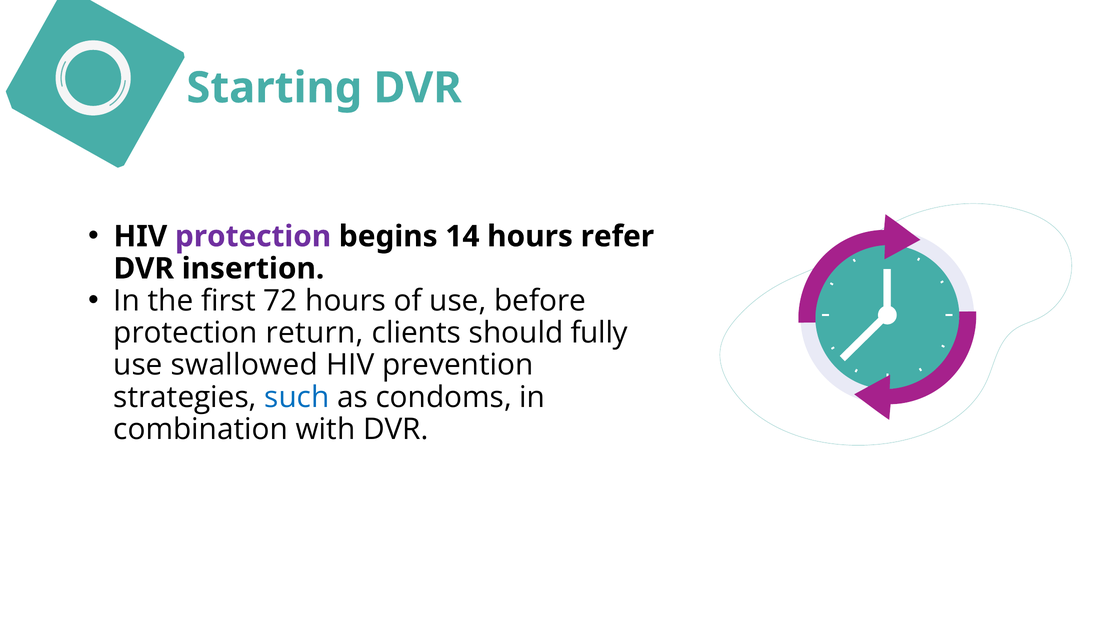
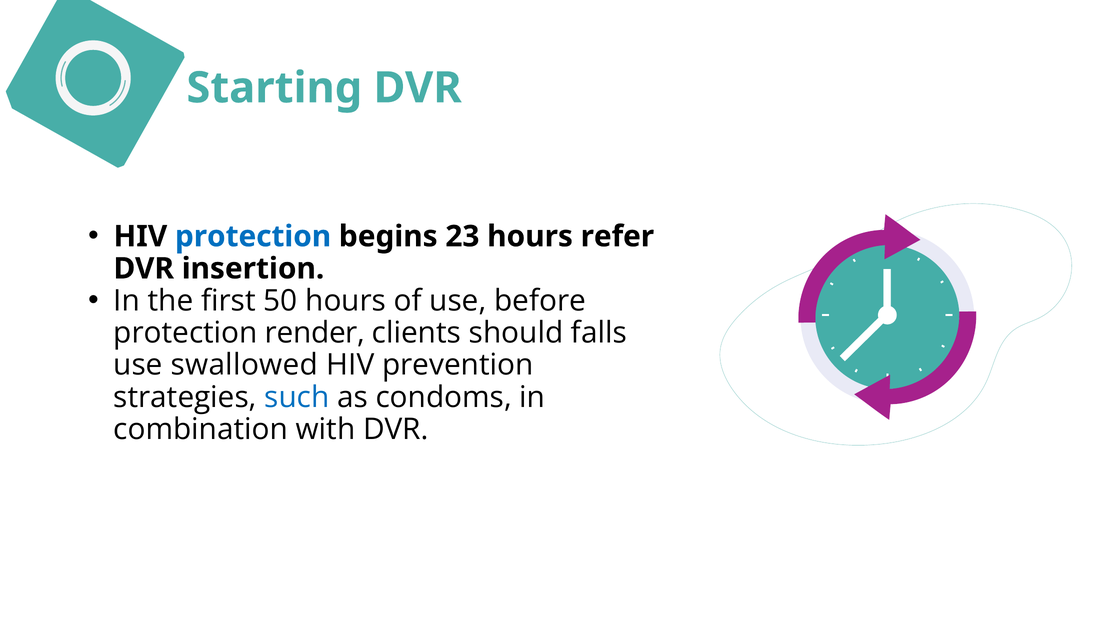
protection at (253, 236) colour: purple -> blue
14: 14 -> 23
72: 72 -> 50
return: return -> render
fully: fully -> falls
